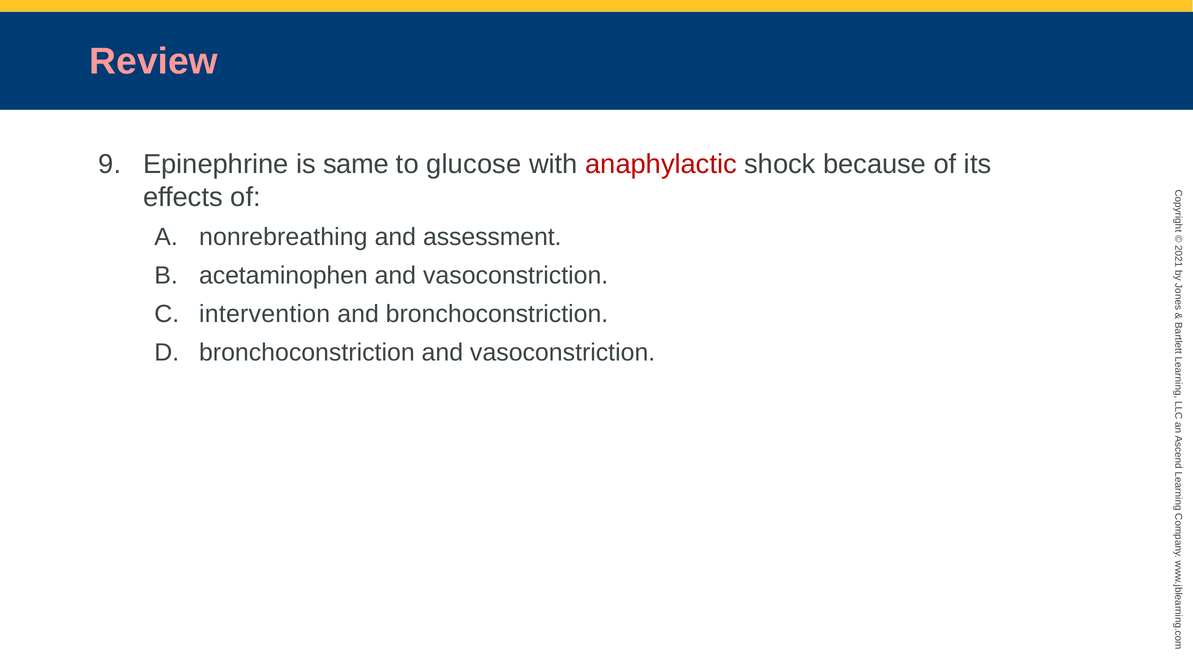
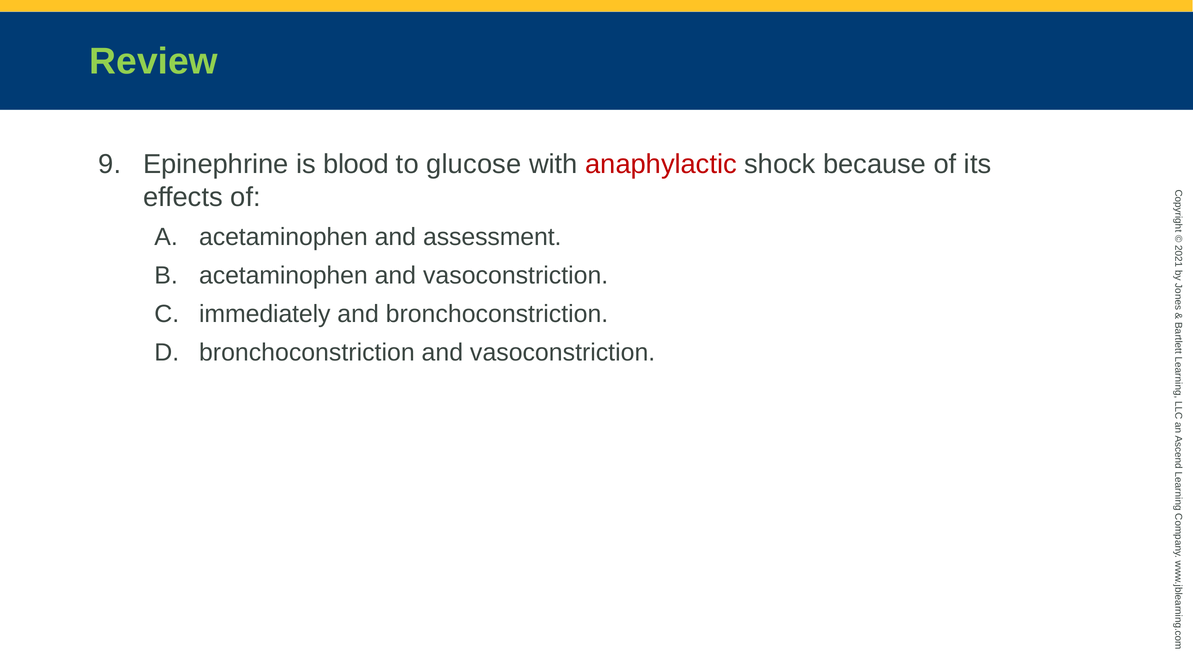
Review colour: pink -> light green
same: same -> blood
nonrebreathing at (283, 237): nonrebreathing -> acetaminophen
intervention: intervention -> immediately
